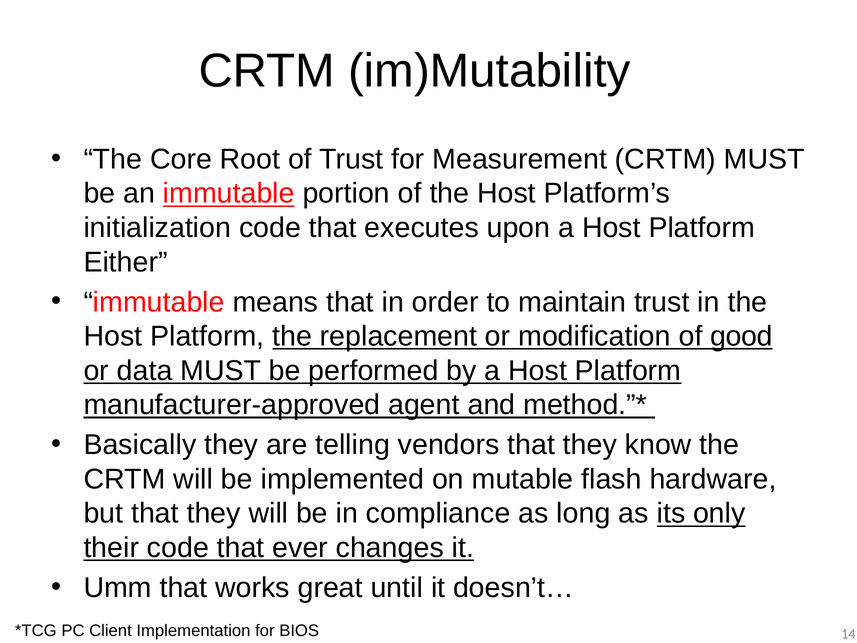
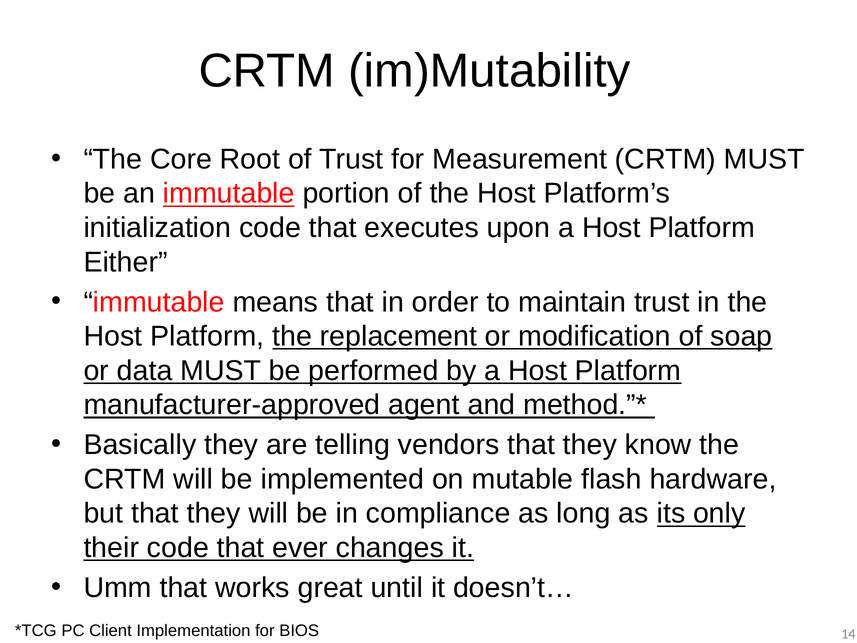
good: good -> soap
